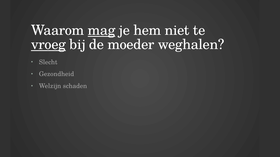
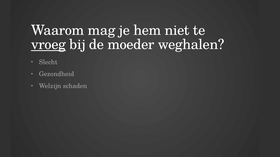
mag underline: present -> none
